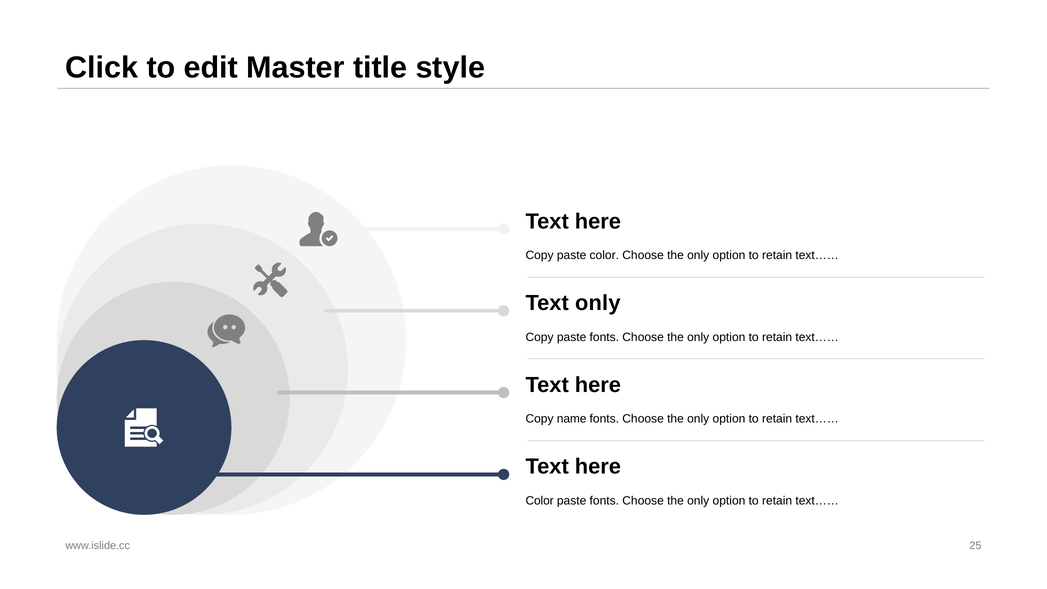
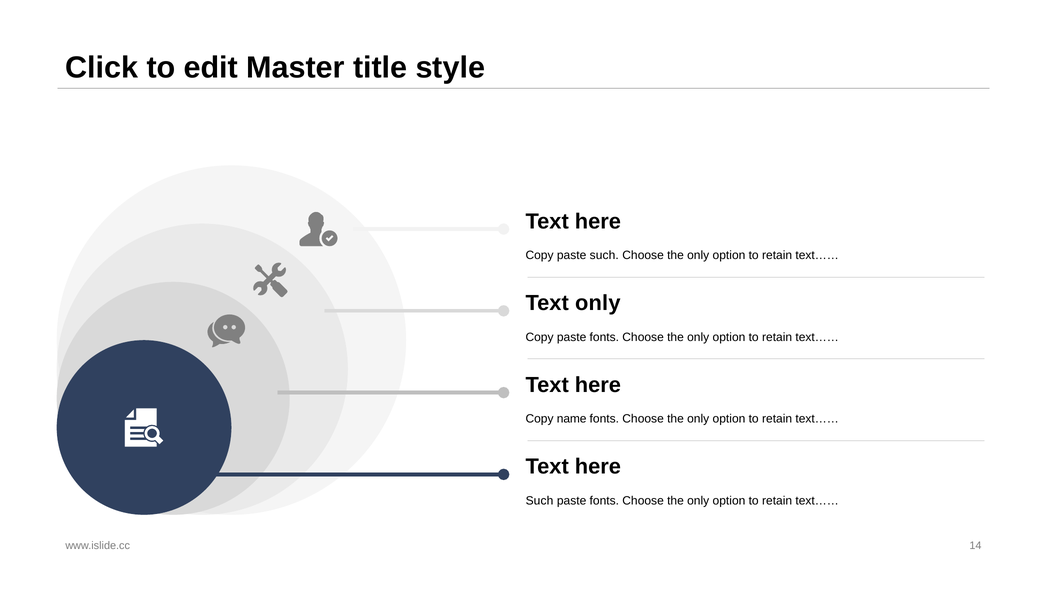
paste color: color -> such
Color at (540, 501): Color -> Such
25: 25 -> 14
